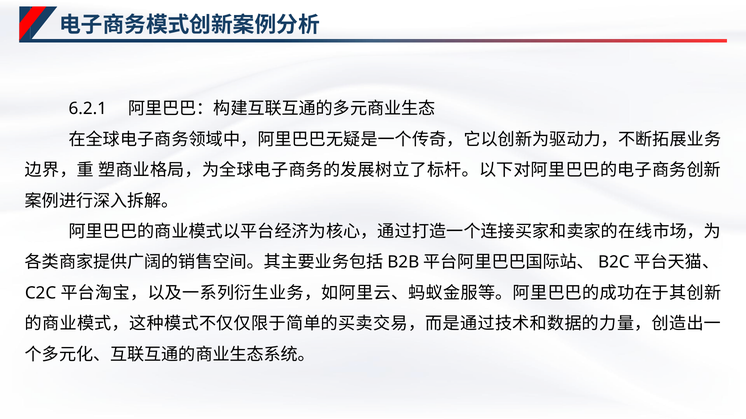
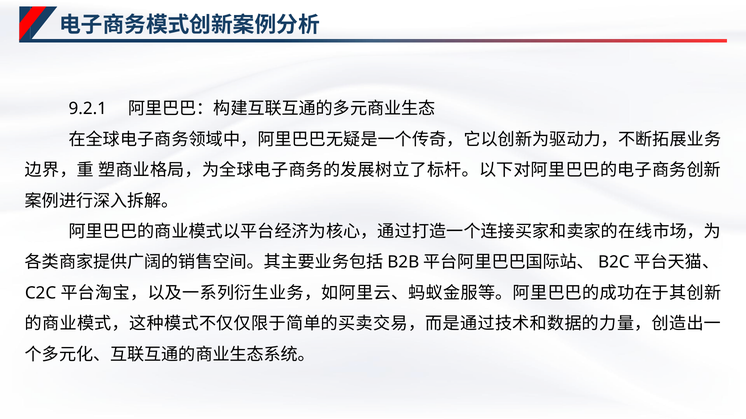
6.2.1: 6.2.1 -> 9.2.1
